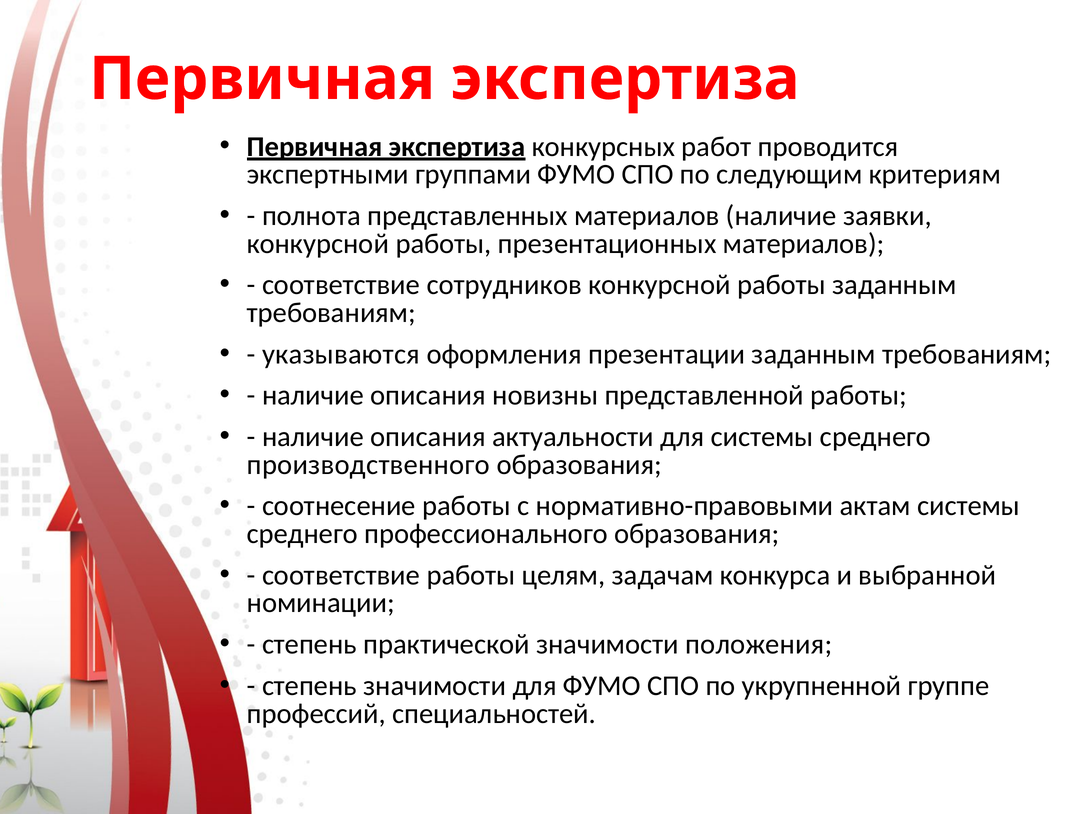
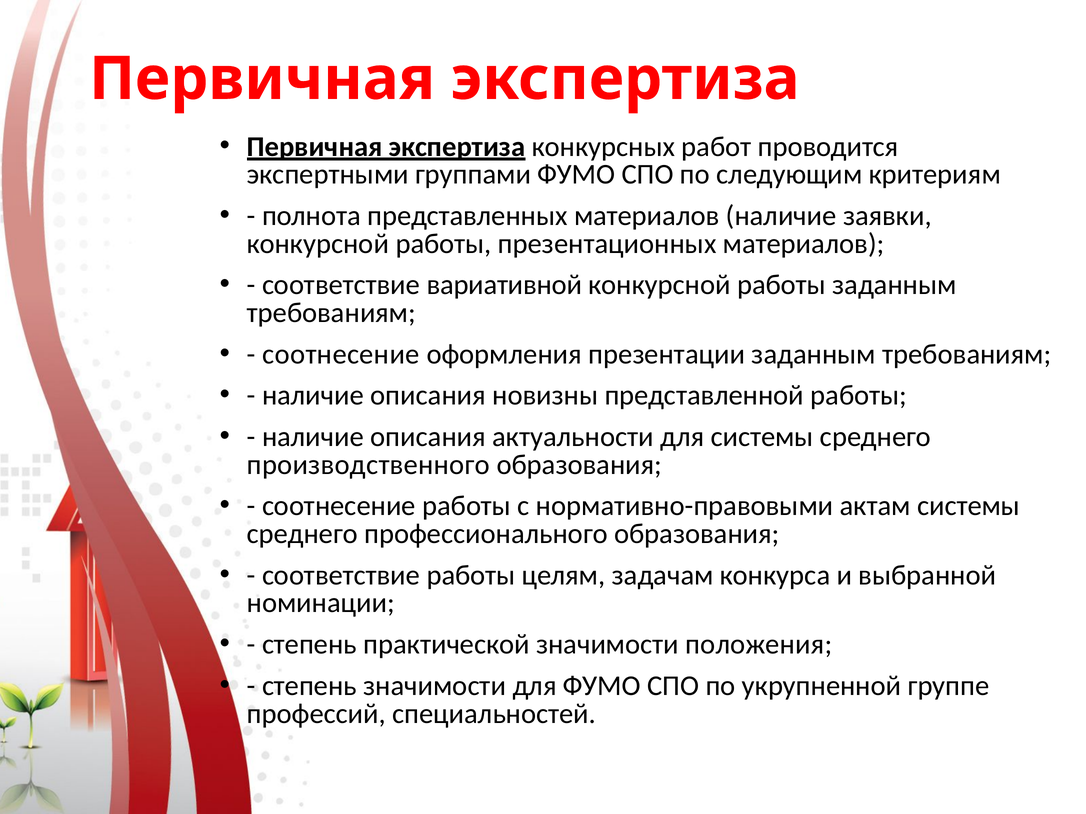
сотрудников: сотрудников -> вариативной
указываются at (341, 354): указываются -> соотнесение
